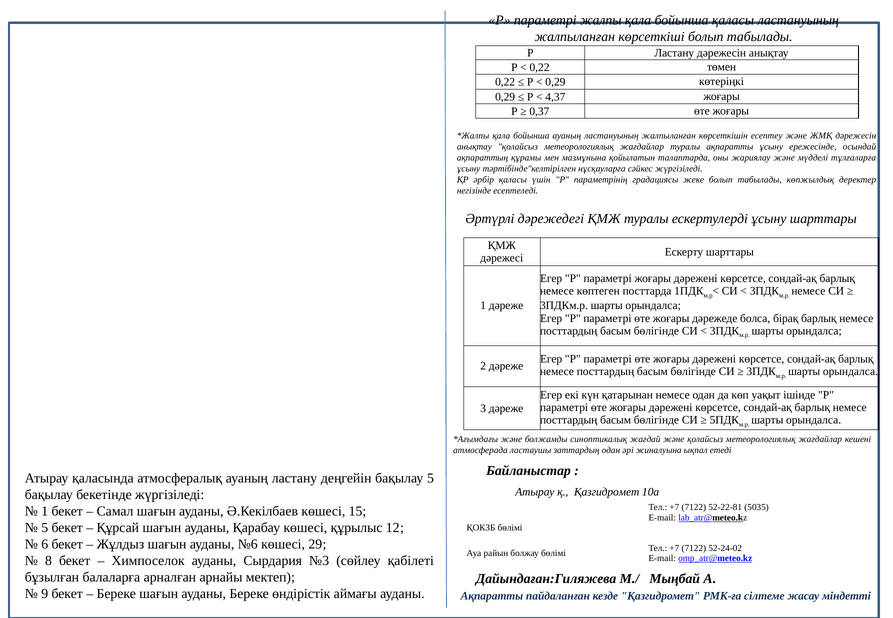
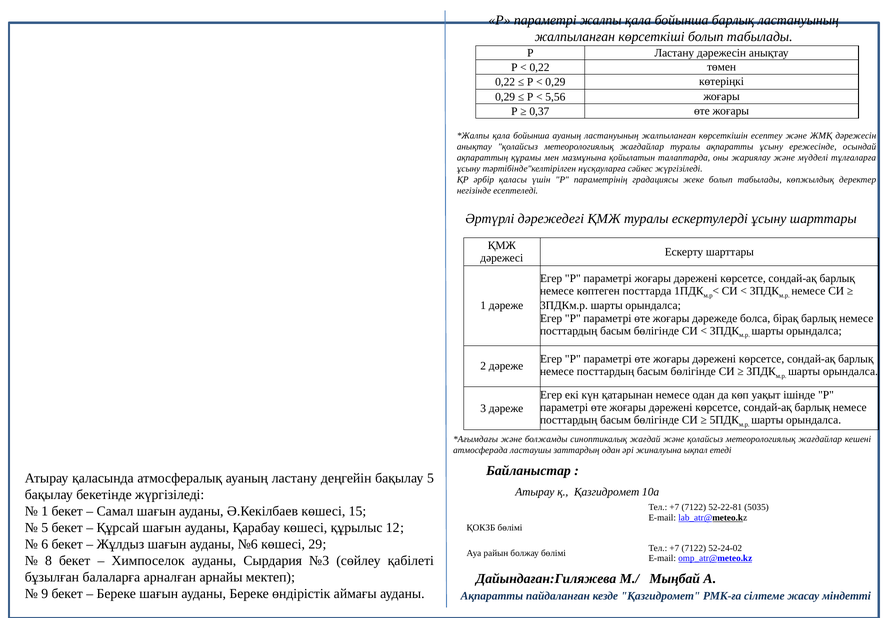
бойынша қаласы: қаласы -> барлық
4,37: 4,37 -> 5,56
